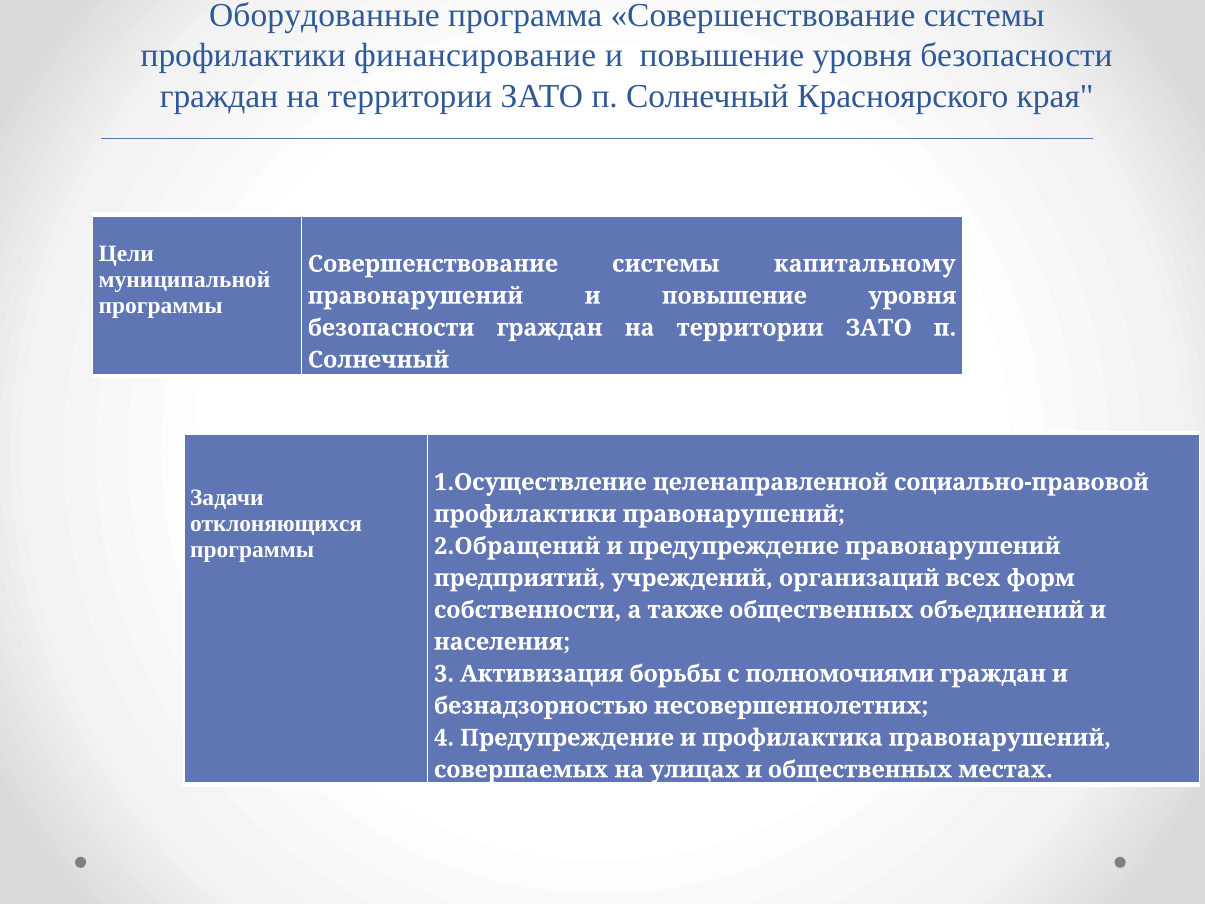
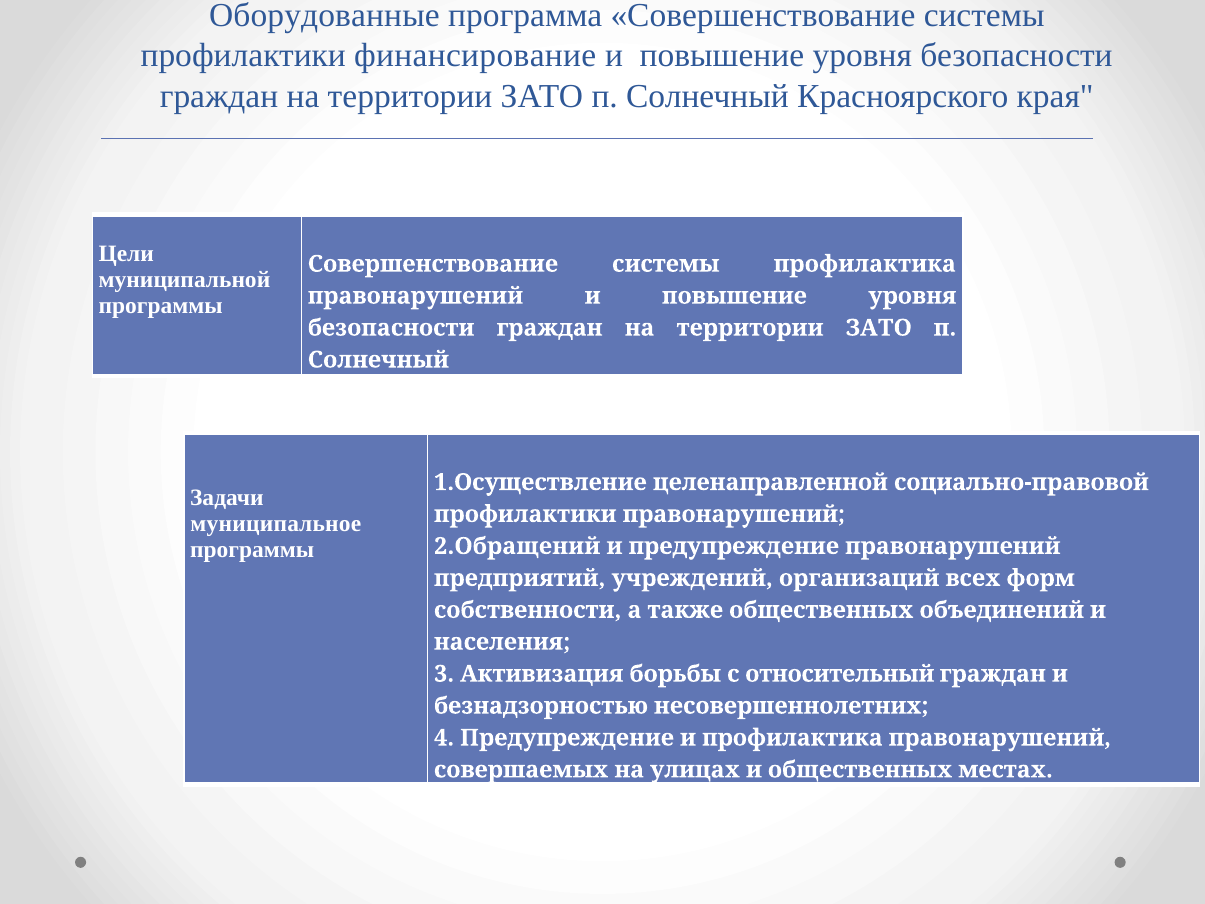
системы капитальному: капитальному -> профилактика
отклоняющихся: отклоняющихся -> муниципальное
полномочиями: полномочиями -> относительный
